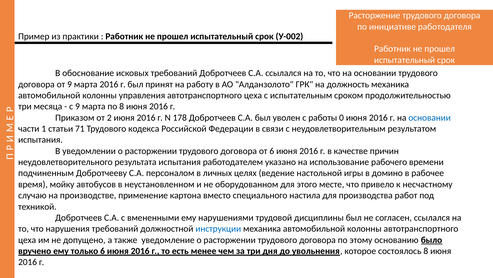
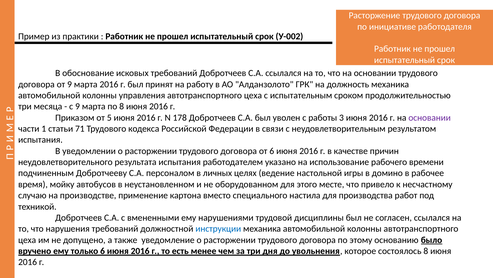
2: 2 -> 5
0: 0 -> 3
основании at (430, 117) colour: blue -> purple
